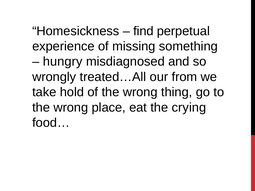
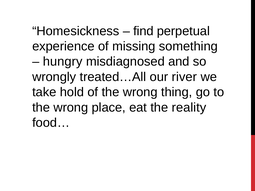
from: from -> river
crying: crying -> reality
